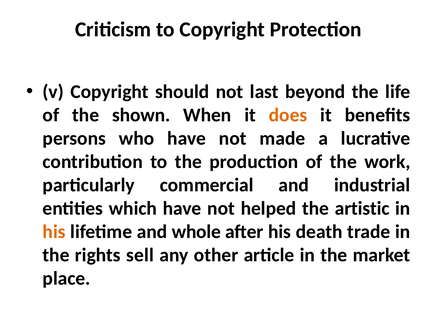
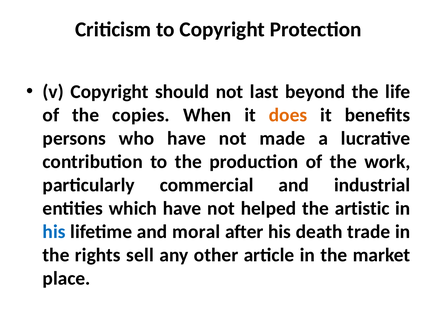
shown: shown -> copies
his at (54, 232) colour: orange -> blue
whole: whole -> moral
